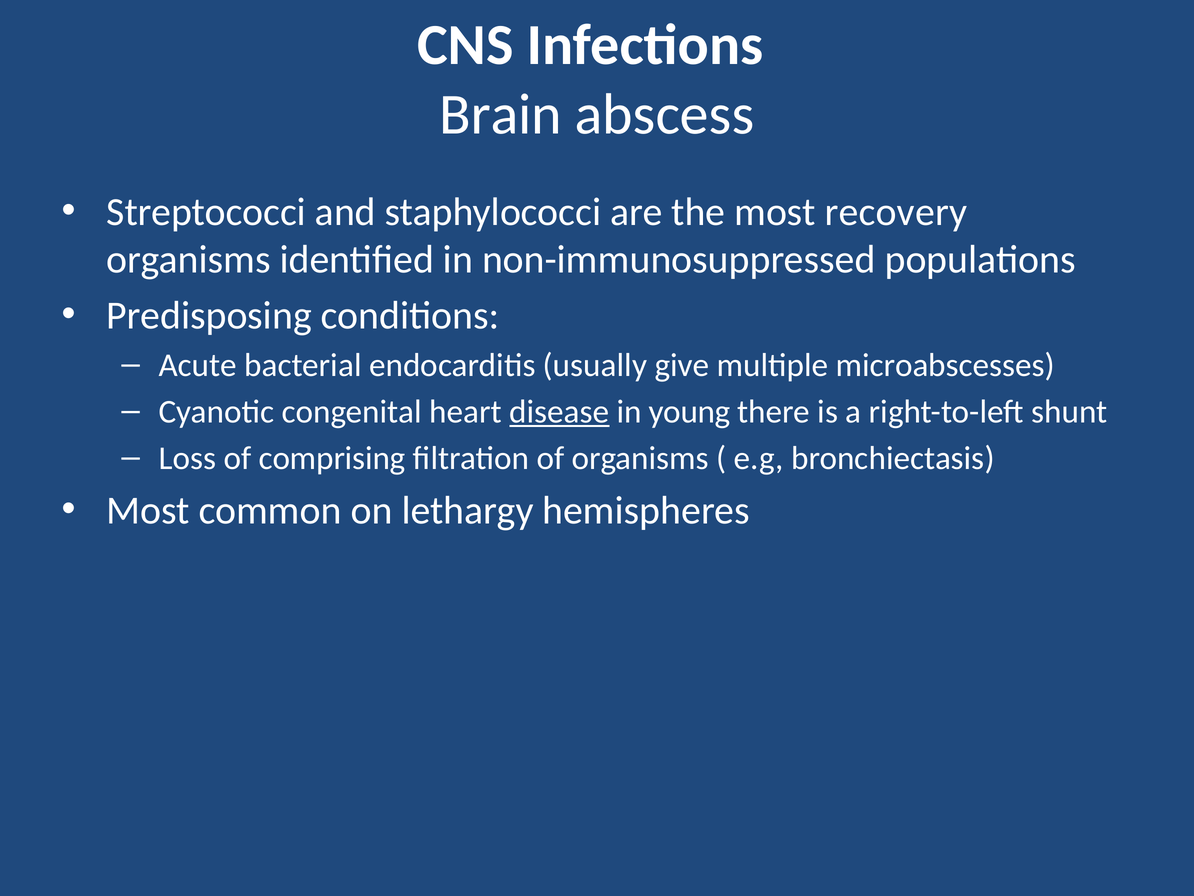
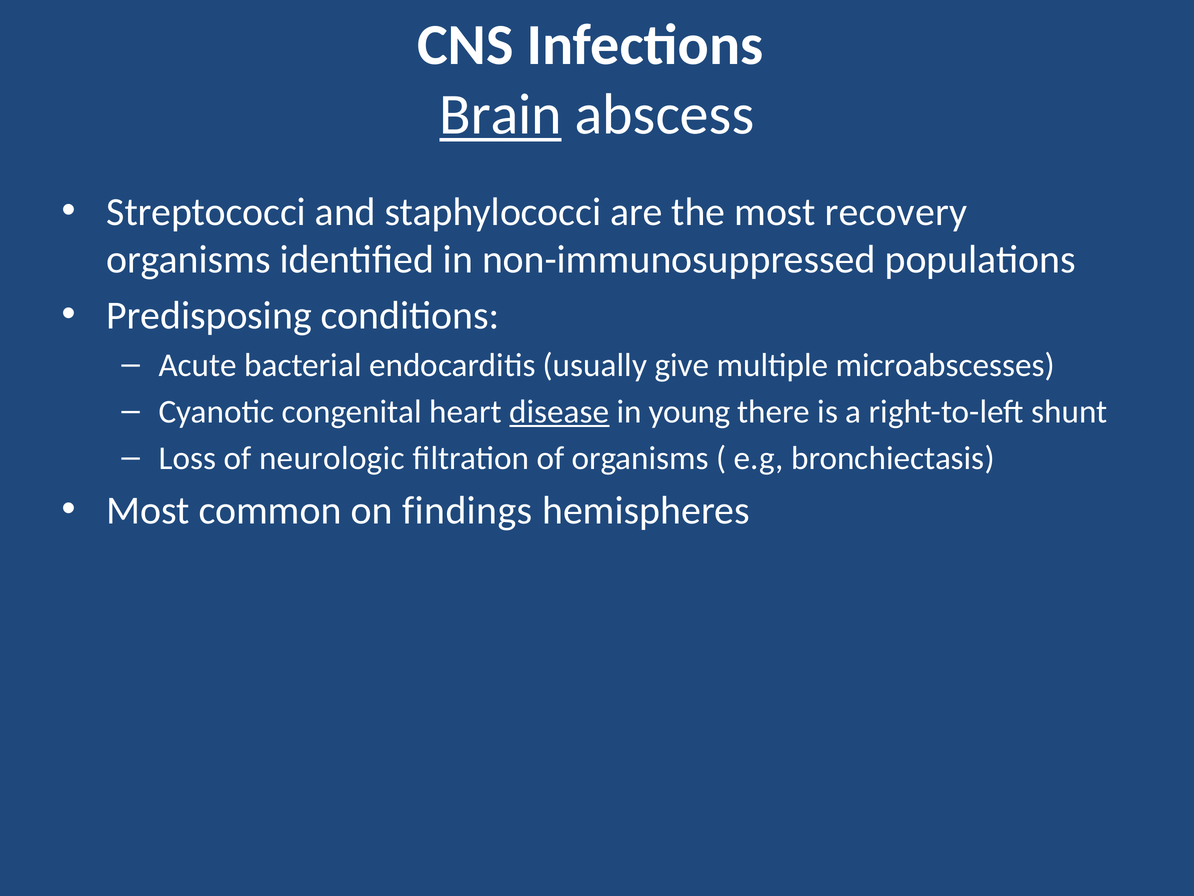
Brain underline: none -> present
comprising: comprising -> neurologic
lethargy: lethargy -> findings
